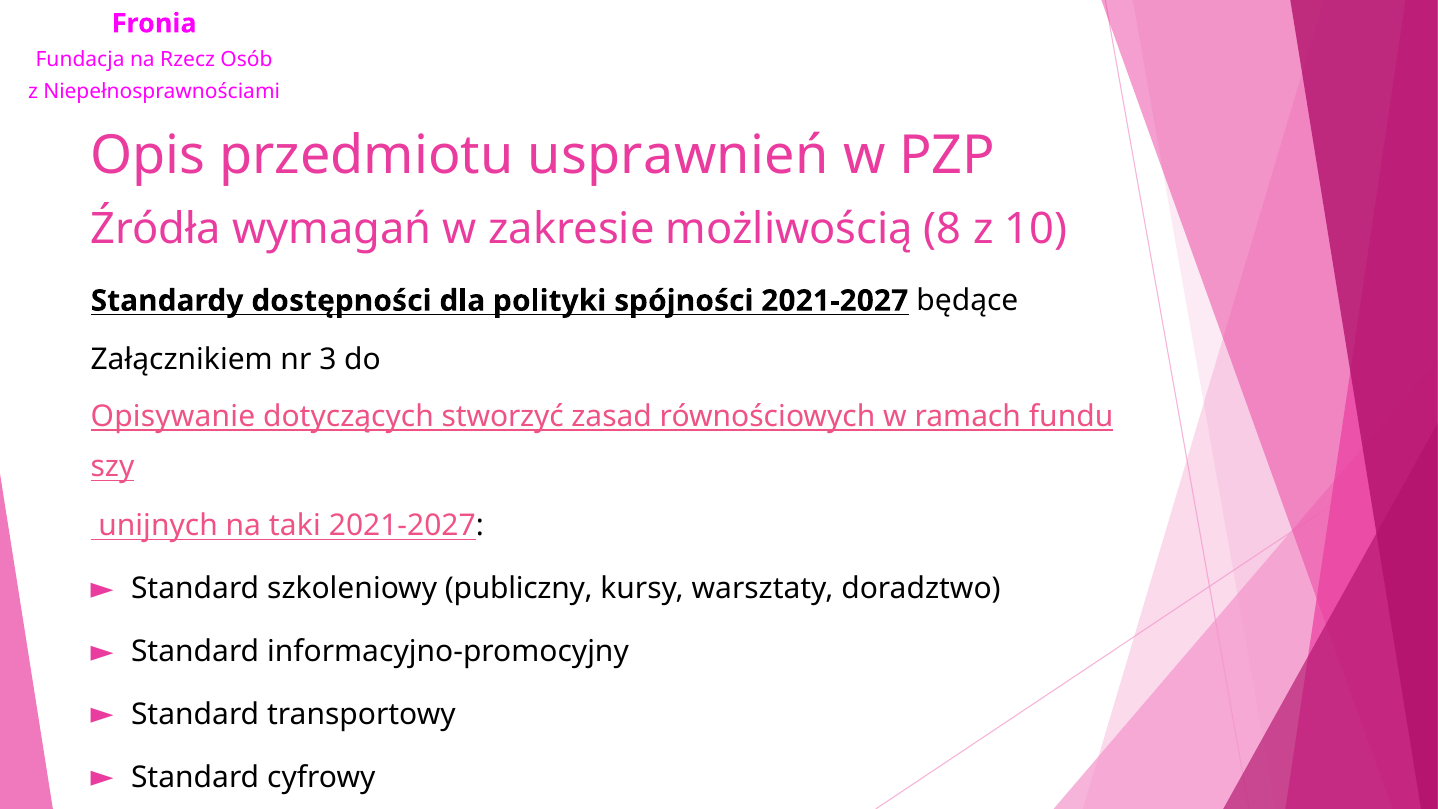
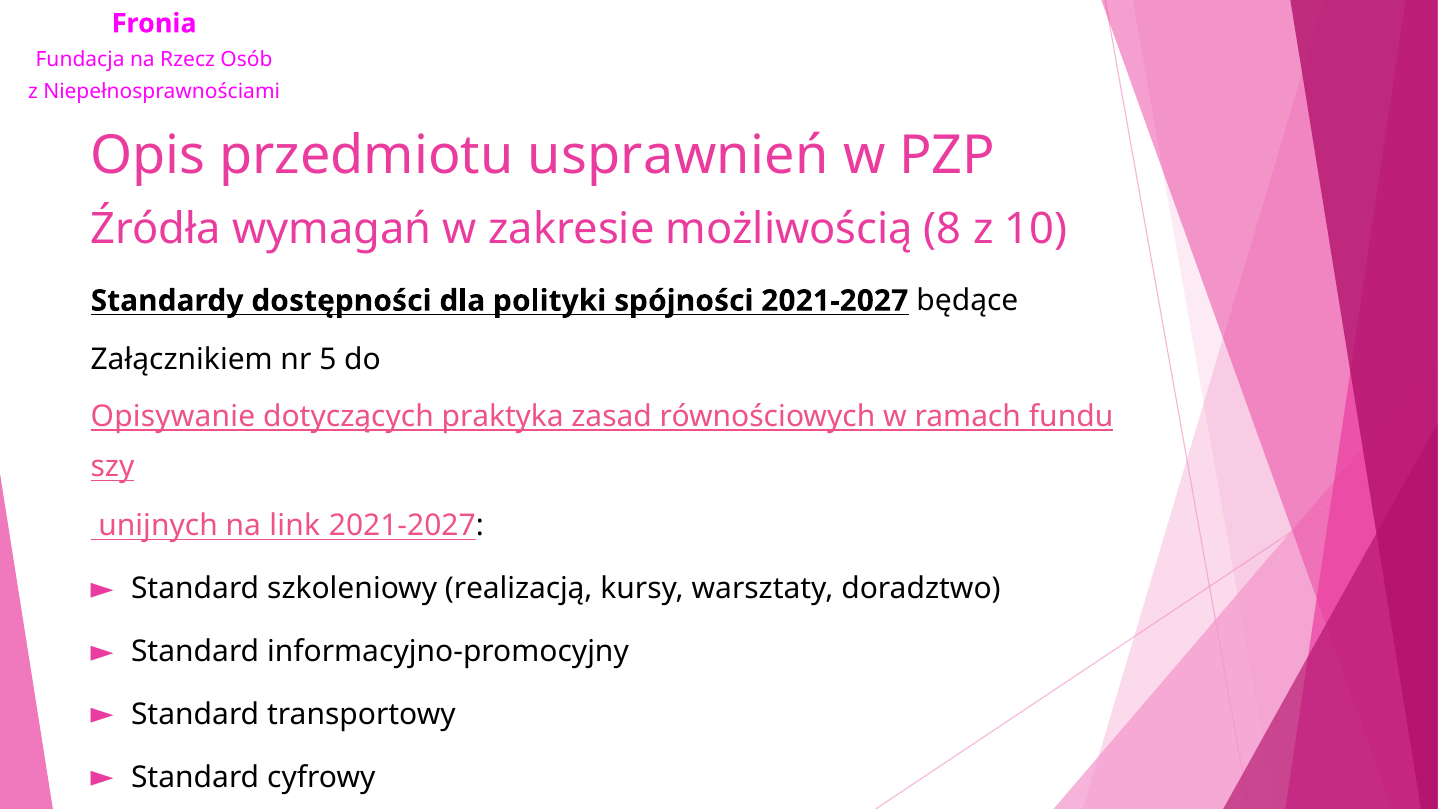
3: 3 -> 5
stworzyć: stworzyć -> praktyka
taki: taki -> link
publiczny: publiczny -> realizacją
